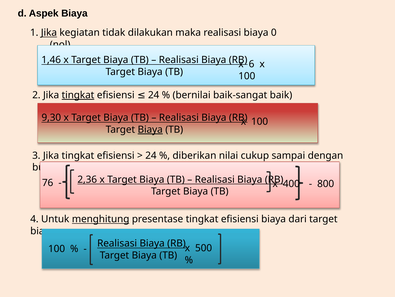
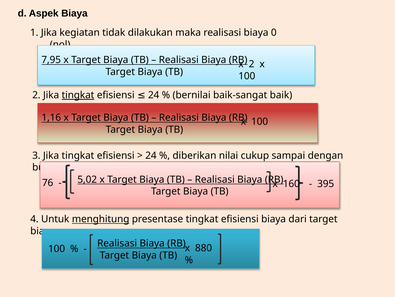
Jika at (49, 33) underline: present -> none
1,46: 1,46 -> 7,95
6 at (252, 64): 6 -> 2
9,30: 9,30 -> 1,16
Biaya at (150, 129) underline: present -> none
2,36: 2,36 -> 5,02
400: 400 -> 160
800: 800 -> 395
500: 500 -> 880
